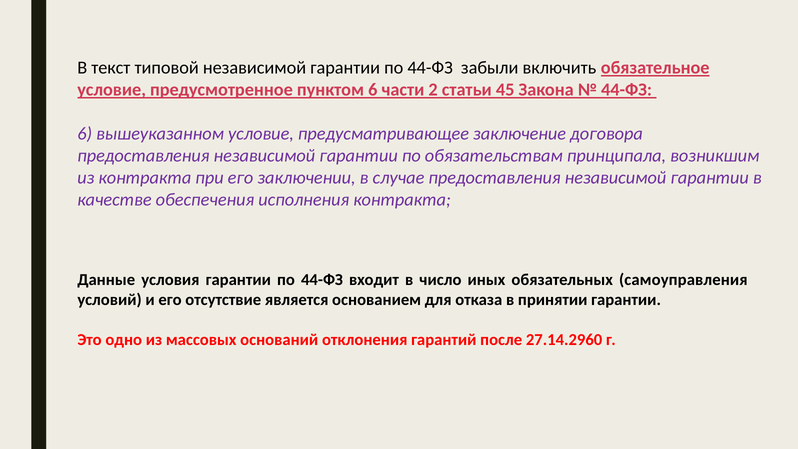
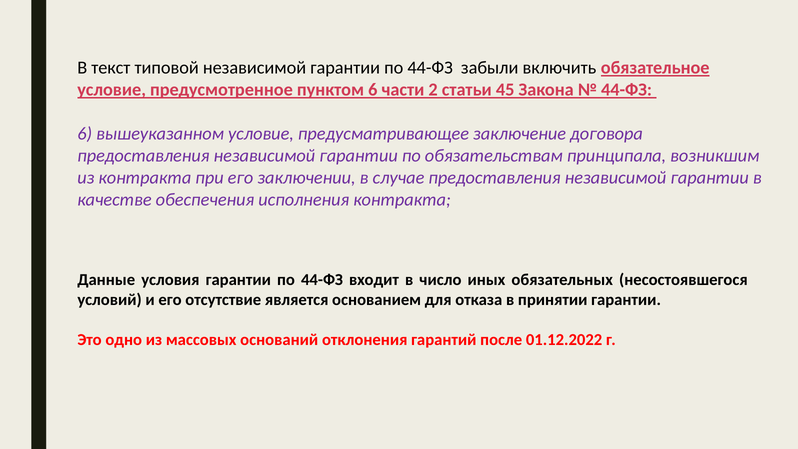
самоуправления: самоуправления -> несостоявшегося
27.14.2960: 27.14.2960 -> 01.12.2022
